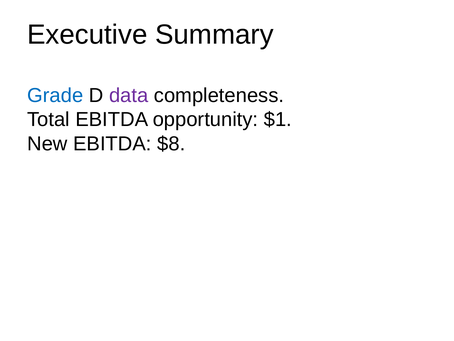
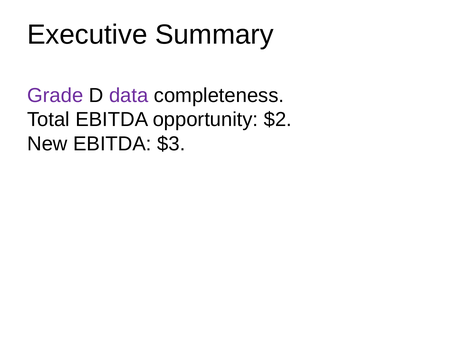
Grade colour: blue -> purple
$1: $1 -> $2
$8: $8 -> $3
